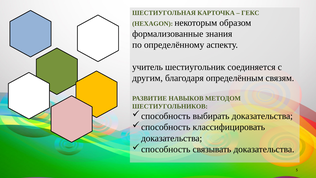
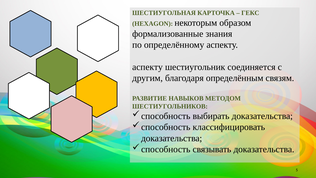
учитель at (148, 67): учитель -> аспекту
